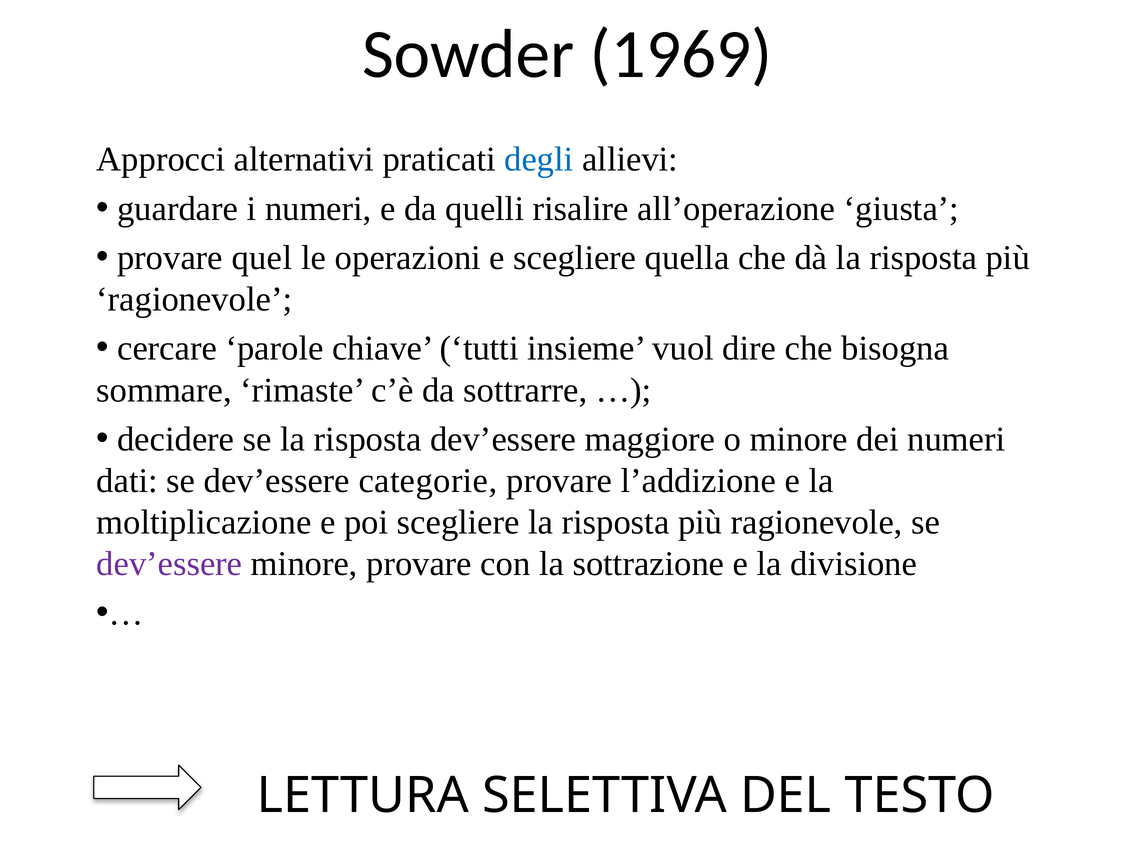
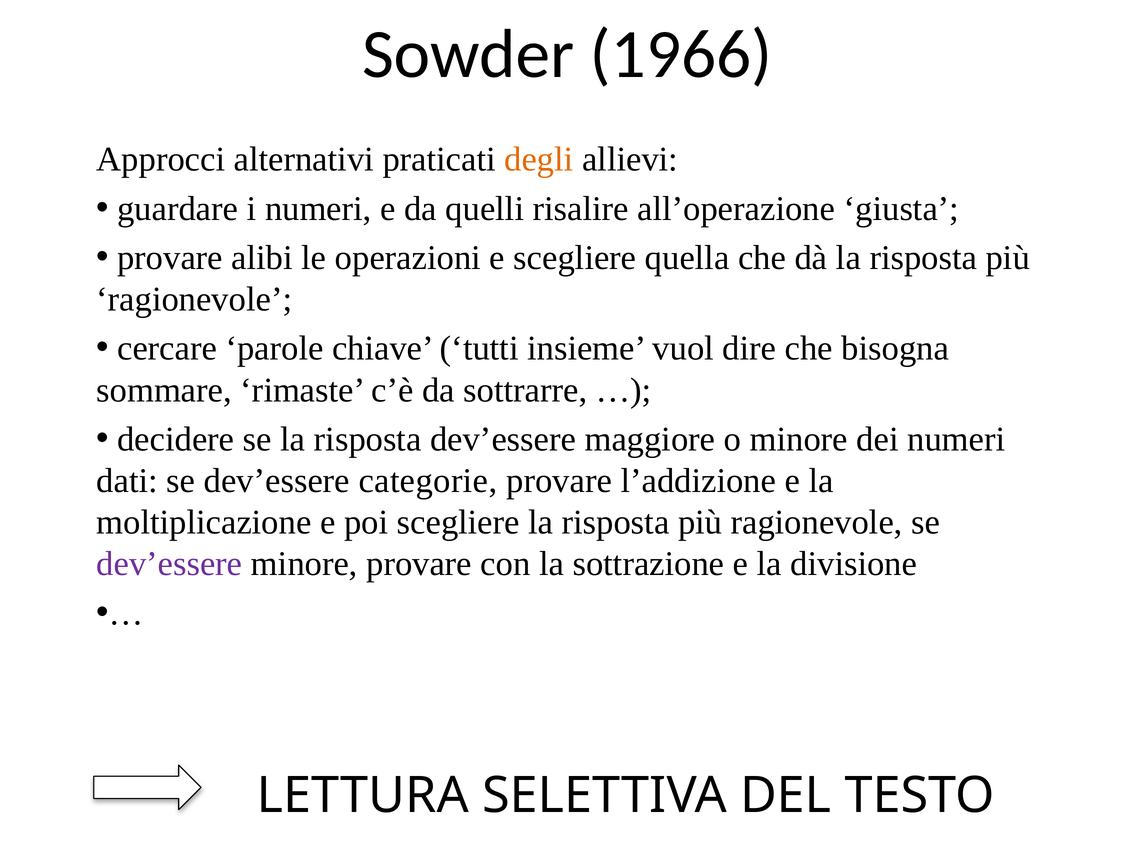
1969: 1969 -> 1966
degli colour: blue -> orange
quel: quel -> alibi
